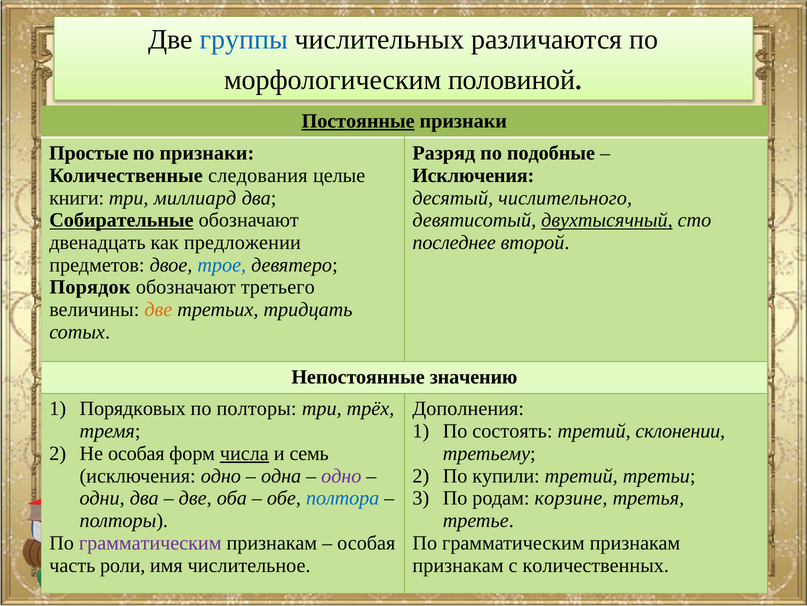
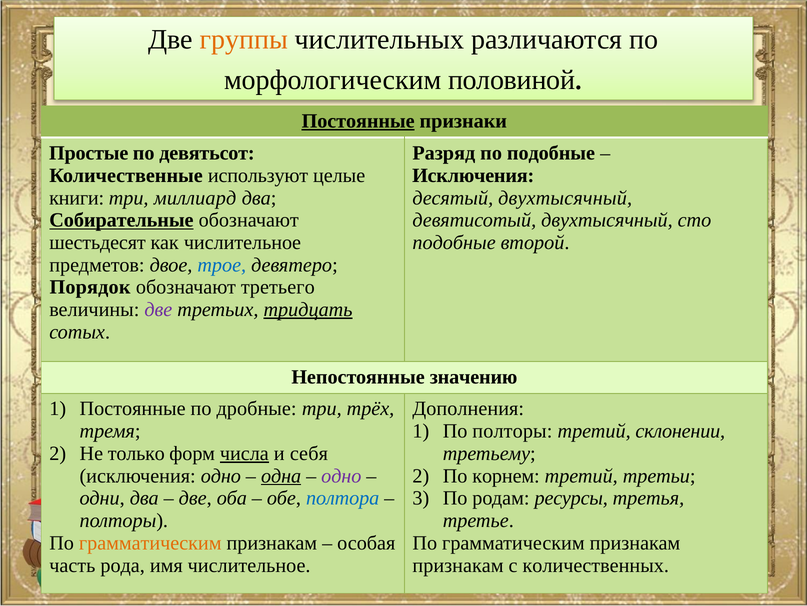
группы colour: blue -> orange
по признаки: признаки -> девятьсот
следования: следования -> используют
десятый числительного: числительного -> двухтысячный
двухтысячный at (607, 220) underline: present -> none
двенадцать: двенадцать -> шестьдесят
как предложении: предложении -> числительное
последнее at (454, 242): последнее -> подобные
две at (158, 309) colour: orange -> purple
тридцать underline: none -> present
Порядковых at (133, 408): Порядковых -> Постоянные
по полторы: полторы -> дробные
По состоять: состоять -> полторы
Не особая: особая -> только
семь: семь -> себя
одна underline: none -> present
купили: купили -> корнем
корзине: корзине -> ресурсы
грамматическим at (150, 542) colour: purple -> orange
роли: роли -> рода
